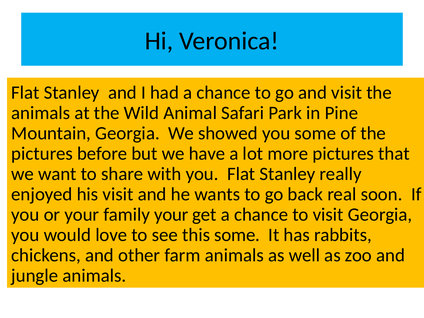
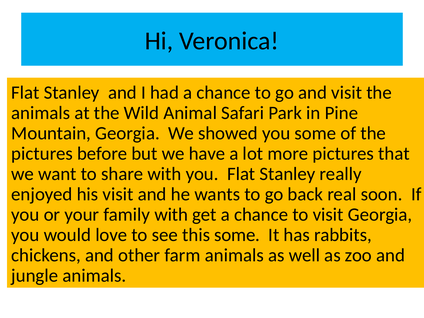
family your: your -> with
